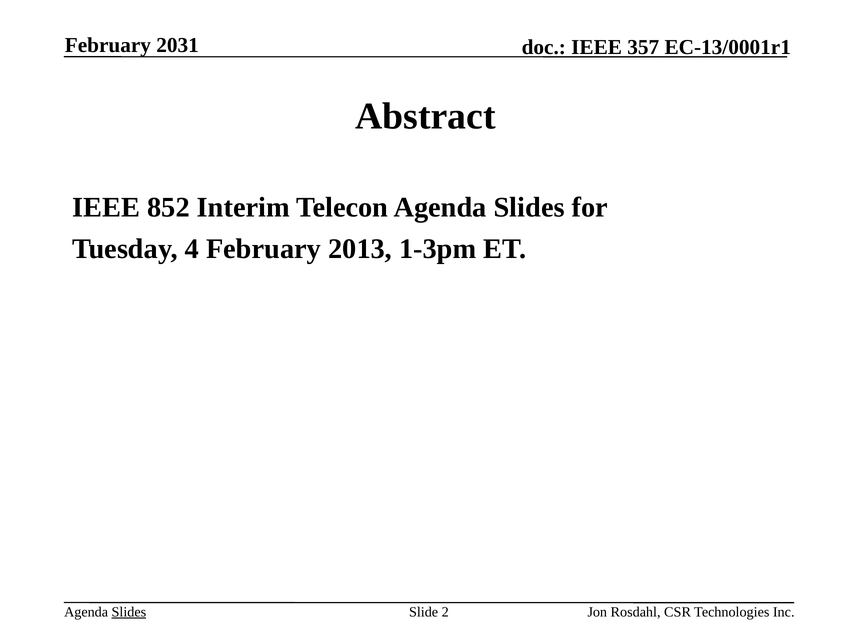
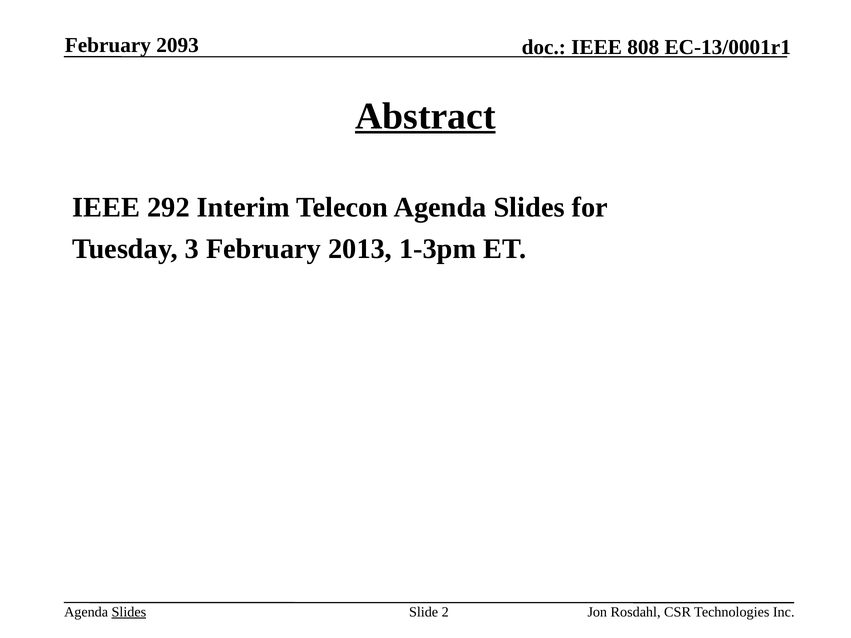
2031: 2031 -> 2093
357: 357 -> 808
Abstract underline: none -> present
852: 852 -> 292
4: 4 -> 3
